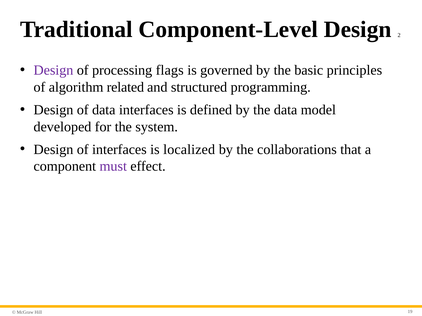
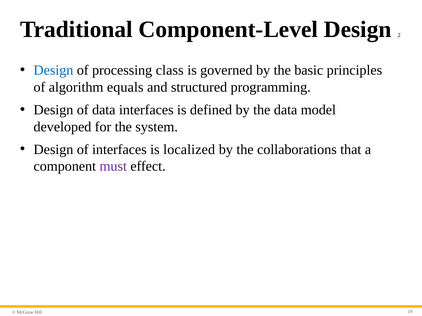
Design at (53, 70) colour: purple -> blue
flags: flags -> class
related: related -> equals
